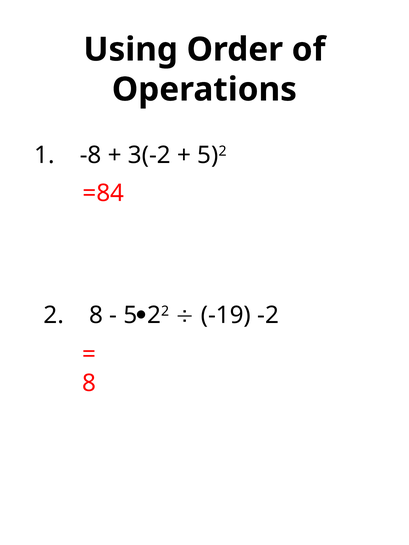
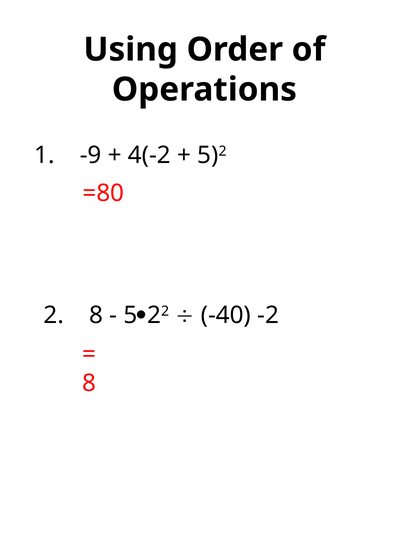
-8: -8 -> -9
3(-2: 3(-2 -> 4(-2
=84: =84 -> =80
-19: -19 -> -40
